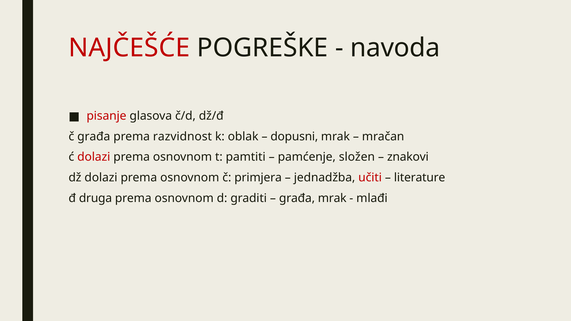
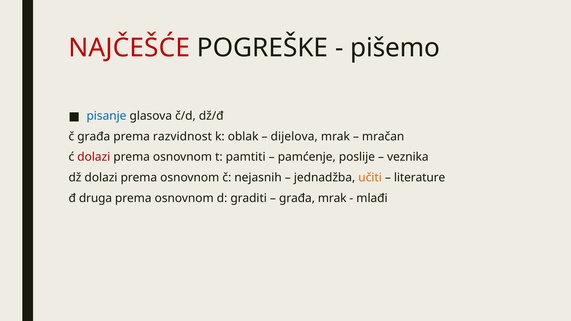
navoda: navoda -> pišemo
pisanje colour: red -> blue
dopusni: dopusni -> dijelova
složen: složen -> poslije
znakovi: znakovi -> veznika
primjera: primjera -> nejasnih
učiti colour: red -> orange
